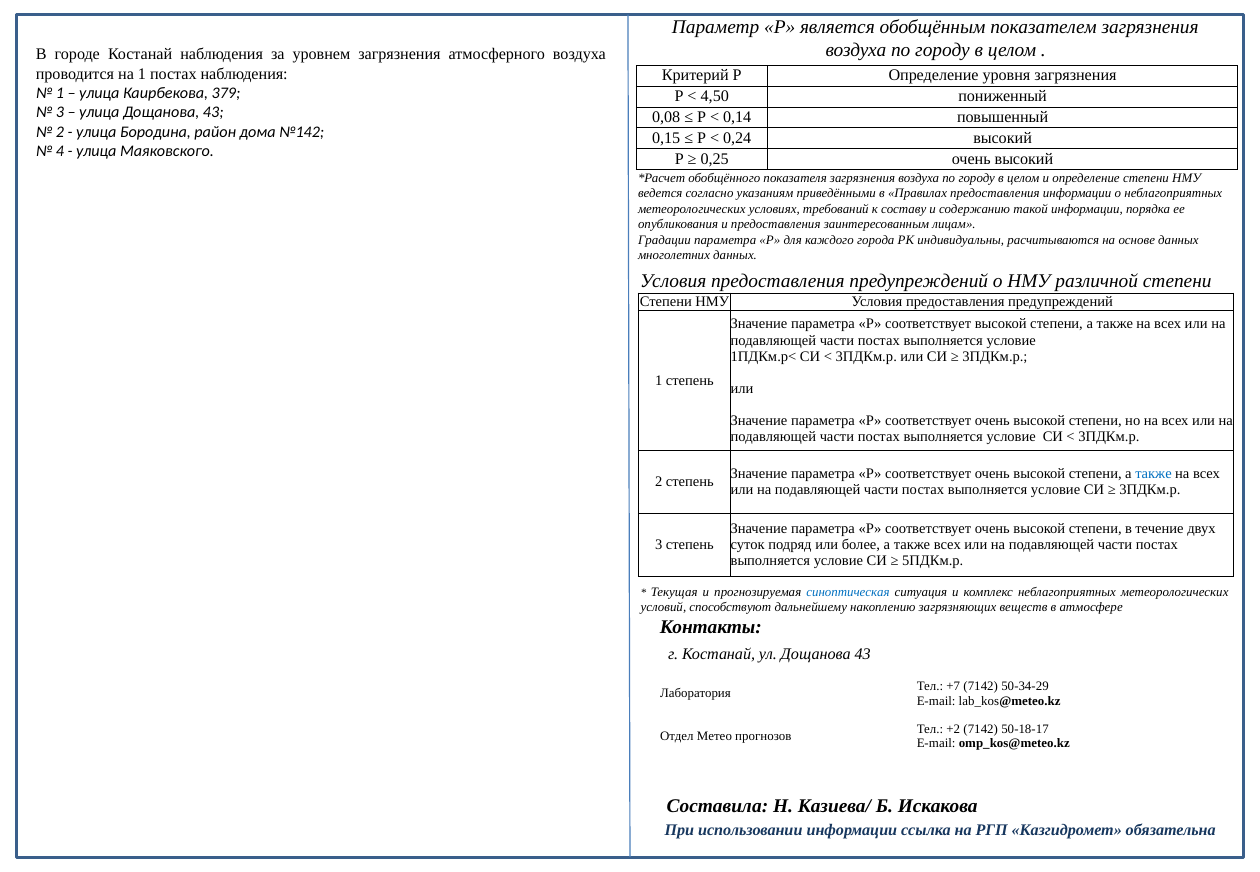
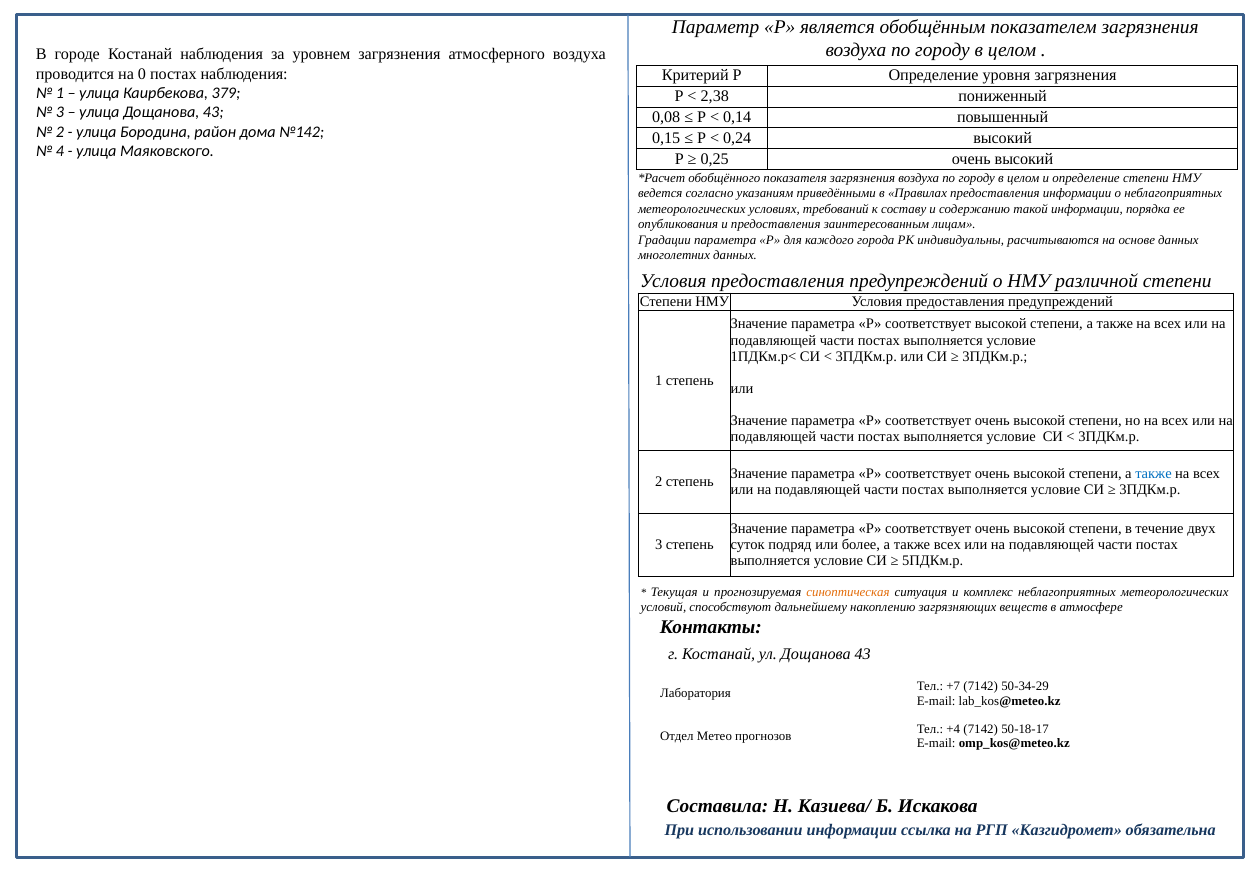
на 1: 1 -> 0
4,50: 4,50 -> 2,38
синоптическая colour: blue -> orange
+2: +2 -> +4
